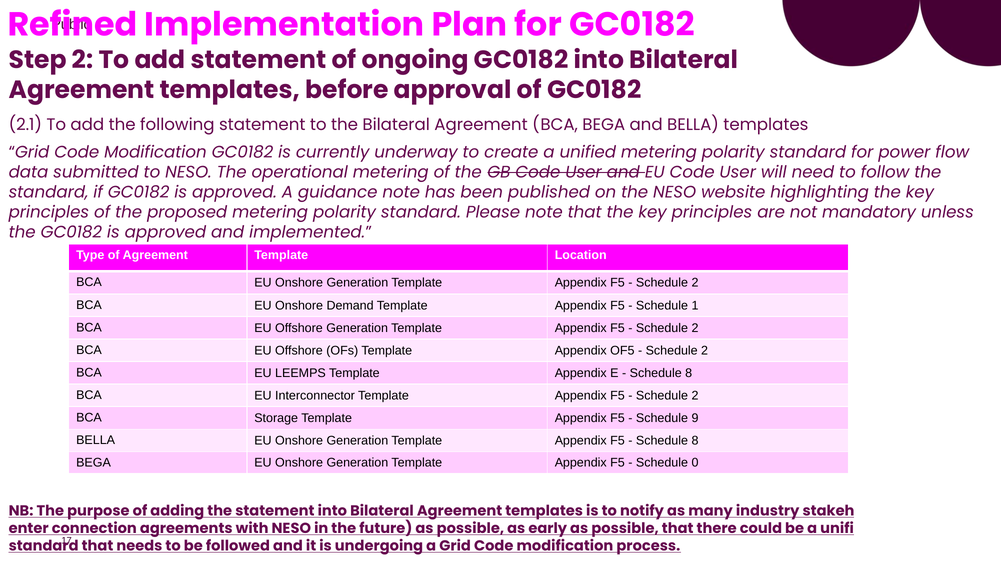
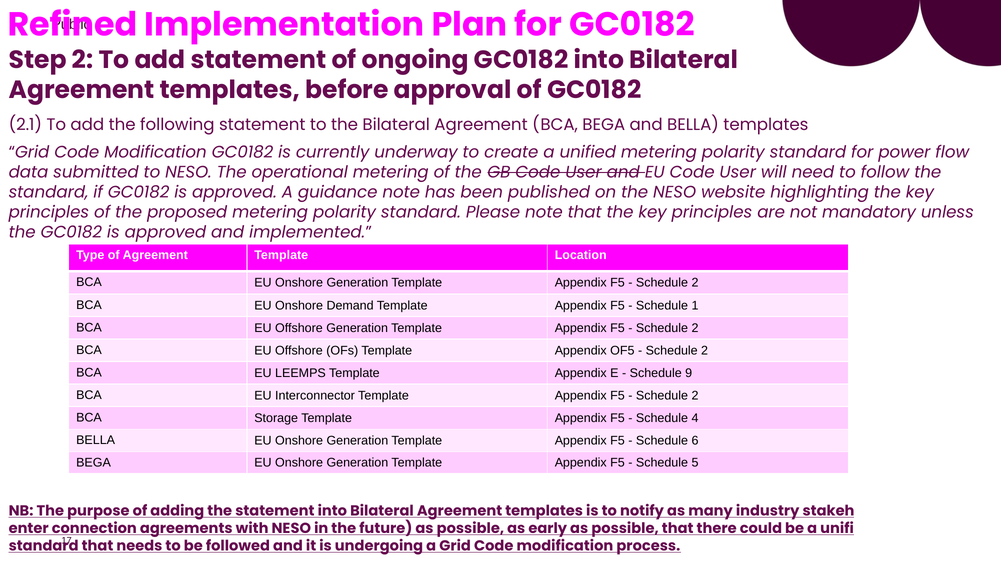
8 at (689, 373): 8 -> 9
9: 9 -> 4
8 at (695, 441): 8 -> 6
0: 0 -> 5
